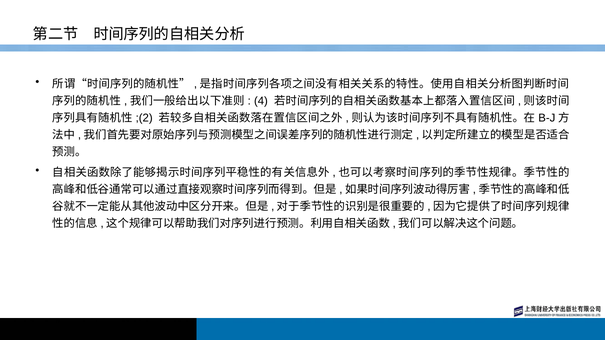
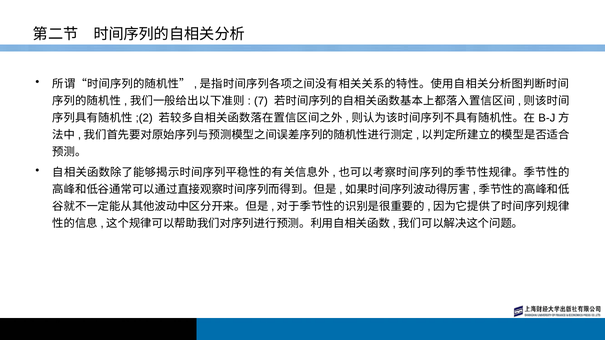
4: 4 -> 7
